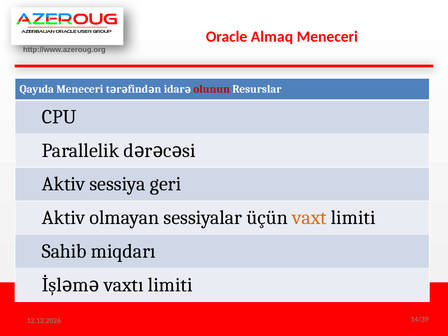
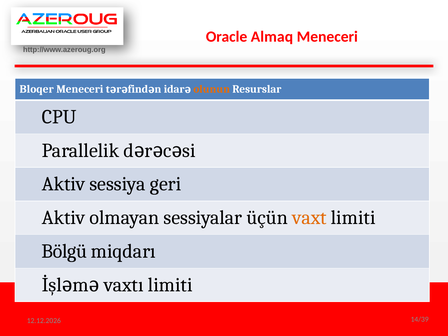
Qayıda: Qayıda -> Bloqer
olunun colour: red -> orange
Sahib: Sahib -> Bölgü
